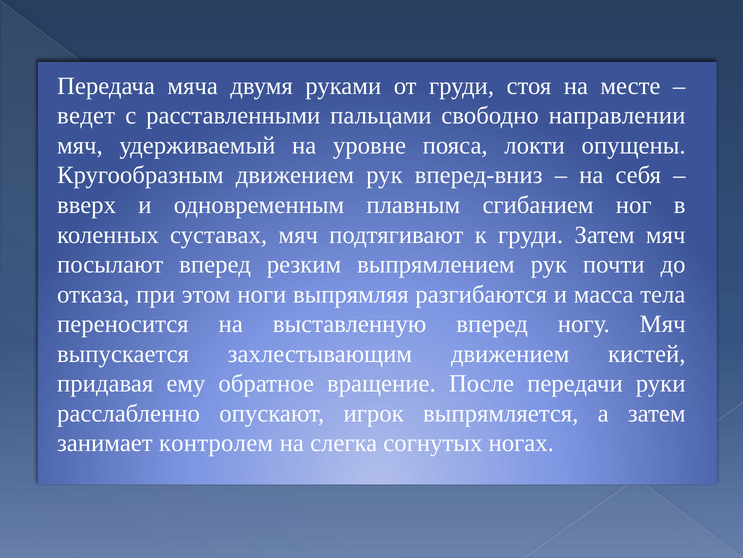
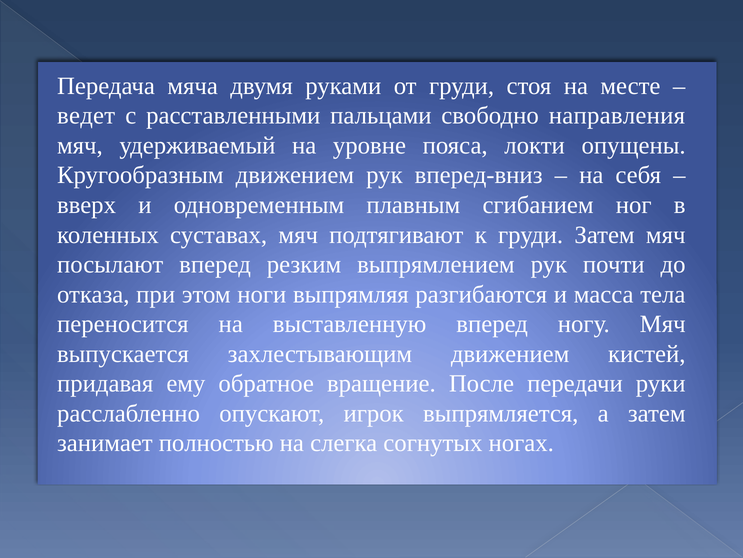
направлении: направлении -> направления
контролем: контролем -> полностью
